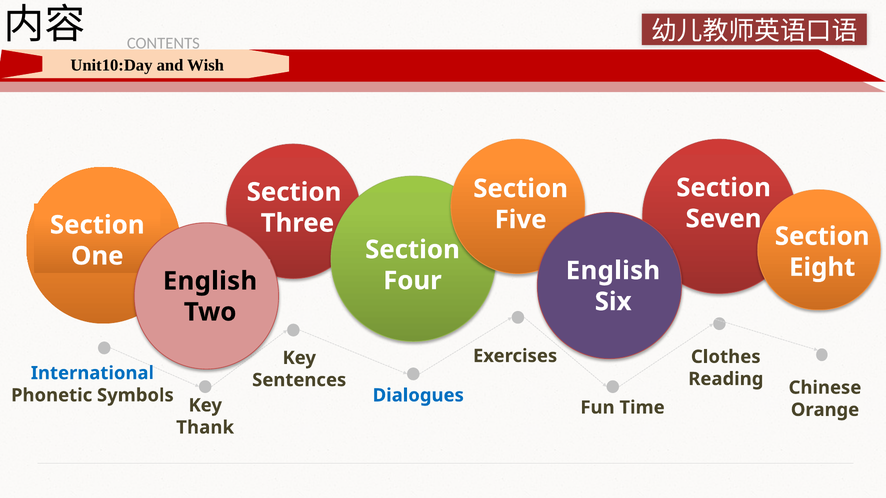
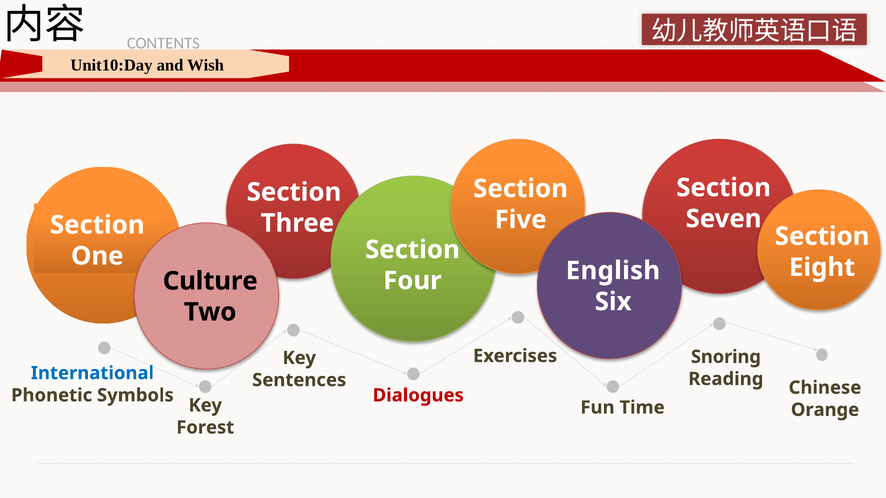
English at (210, 281): English -> Culture
Clothes: Clothes -> Snoring
Dialogues colour: blue -> red
Thank: Thank -> Forest
